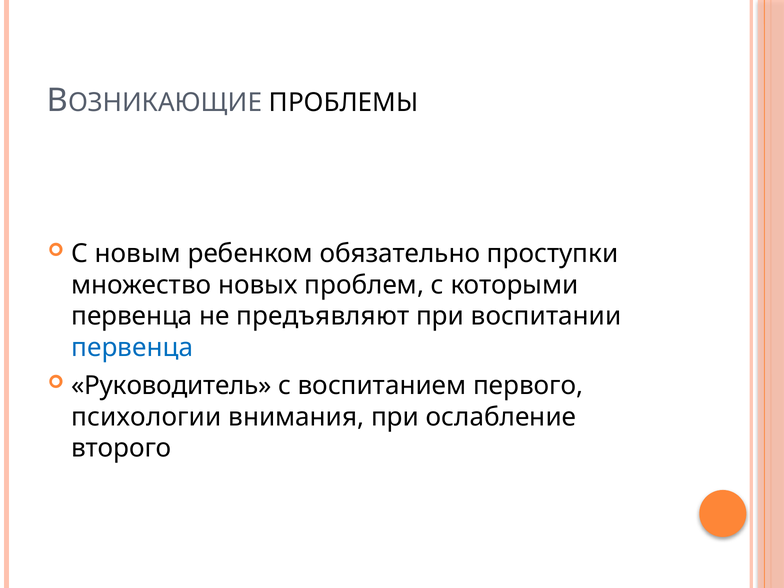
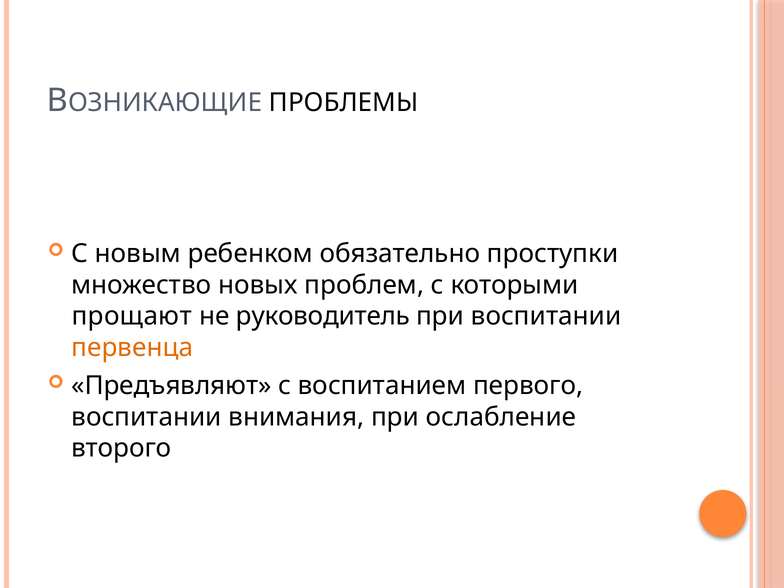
первенца at (132, 316): первенца -> прощают
предъявляют: предъявляют -> руководитель
первенца at (132, 348) colour: blue -> orange
Руководитель: Руководитель -> Предъявляют
психологии at (146, 417): психологии -> воспитании
